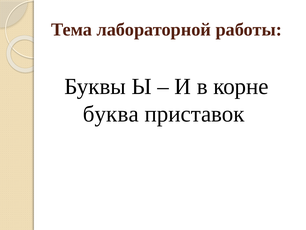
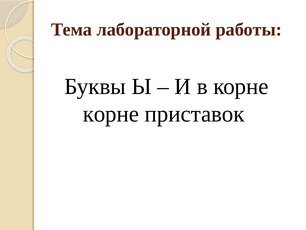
буква at (111, 114): буква -> корне
